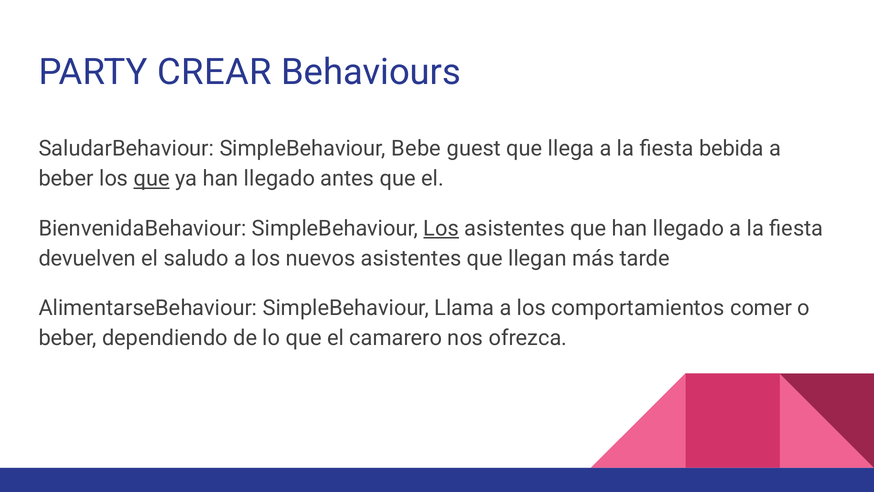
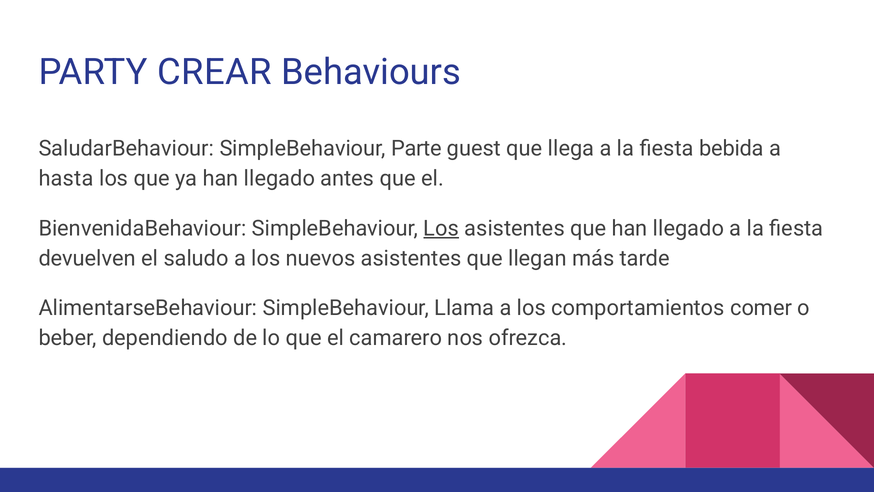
Bebe: Bebe -> Parte
beber at (66, 179): beber -> hasta
que at (152, 179) underline: present -> none
